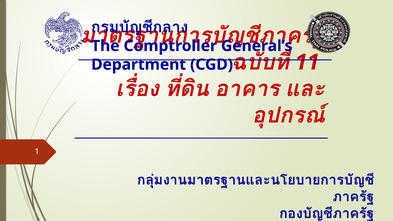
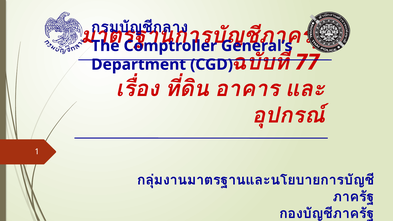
11: 11 -> 77
